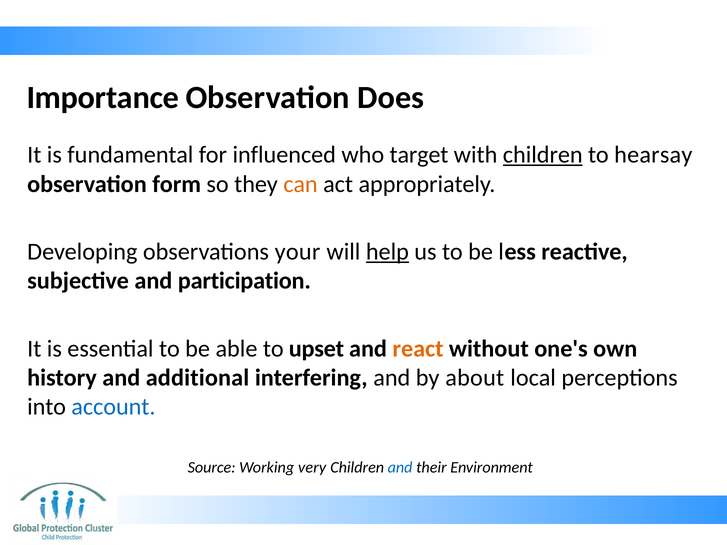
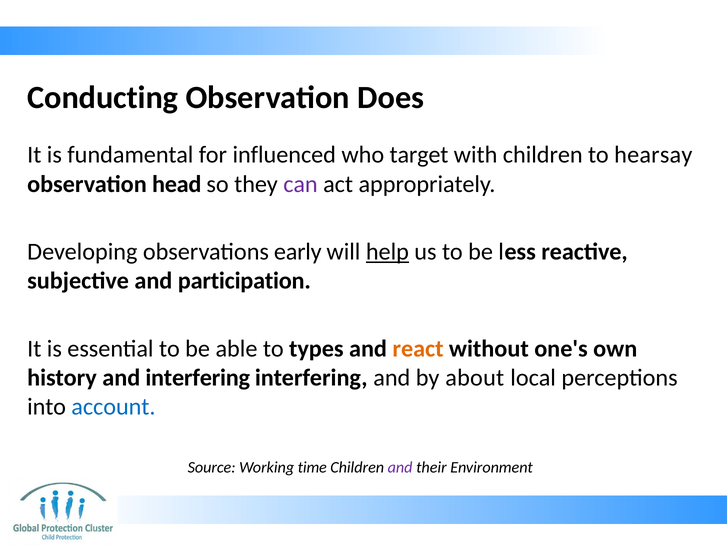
Importance: Importance -> Conducting
children at (543, 155) underline: present -> none
form: form -> head
can colour: orange -> purple
your: your -> early
upset: upset -> types
and additional: additional -> interfering
very: very -> time
and at (400, 468) colour: blue -> purple
